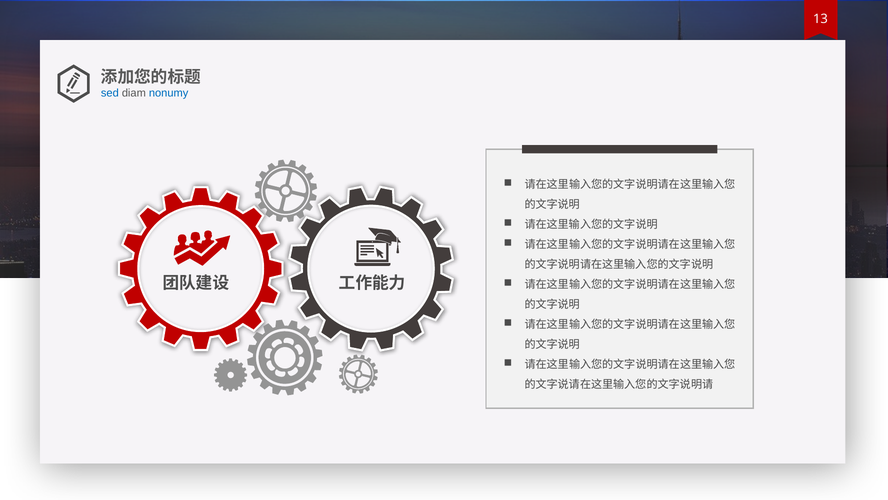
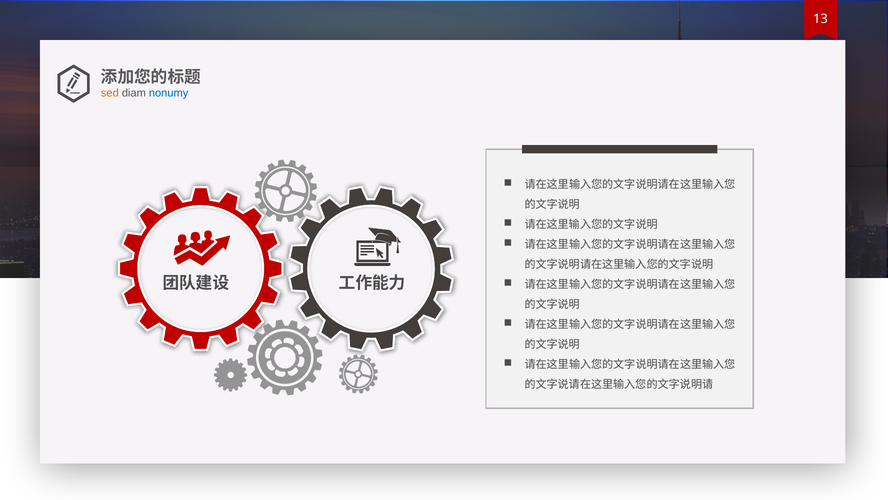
sed colour: blue -> orange
